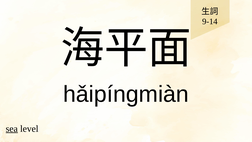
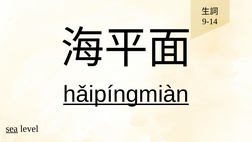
hǎipíngmiàn underline: none -> present
